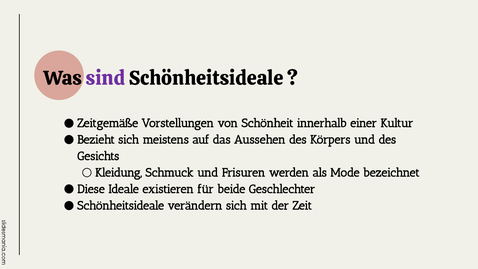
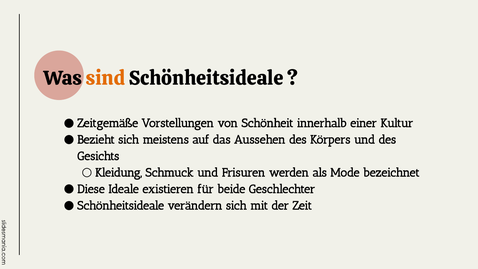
sind colour: purple -> orange
